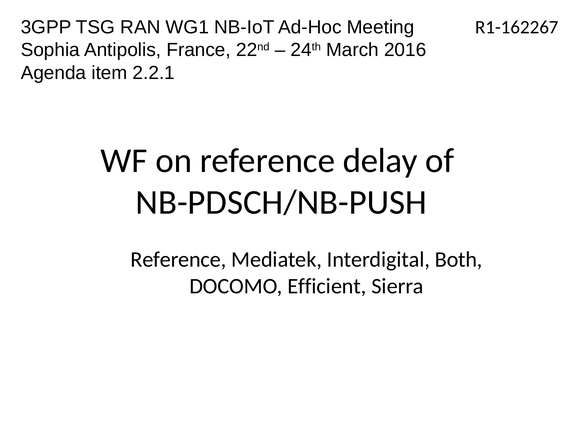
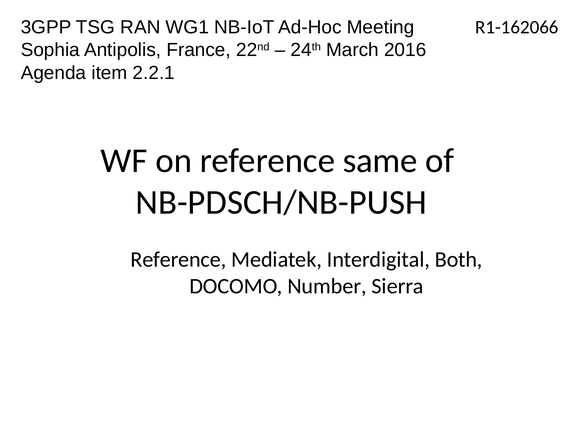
R1-162267: R1-162267 -> R1-162066
delay: delay -> same
Efficient: Efficient -> Number
